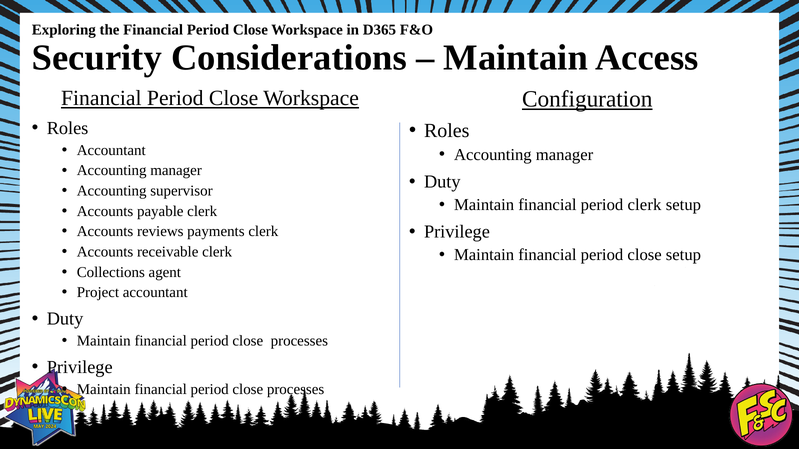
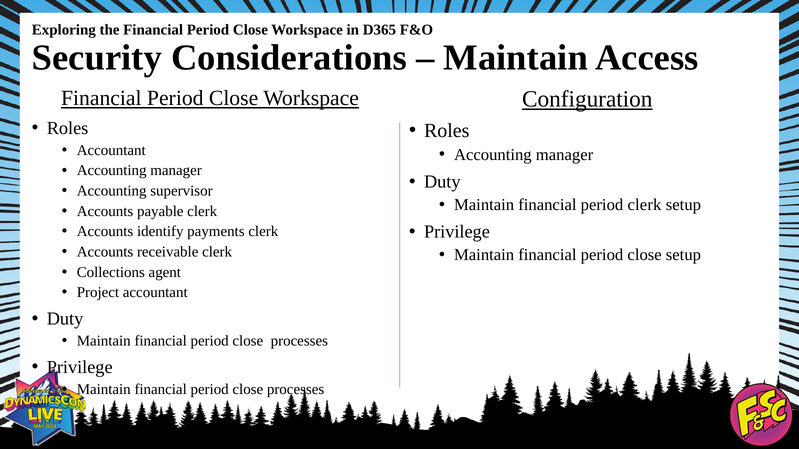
reviews: reviews -> identify
